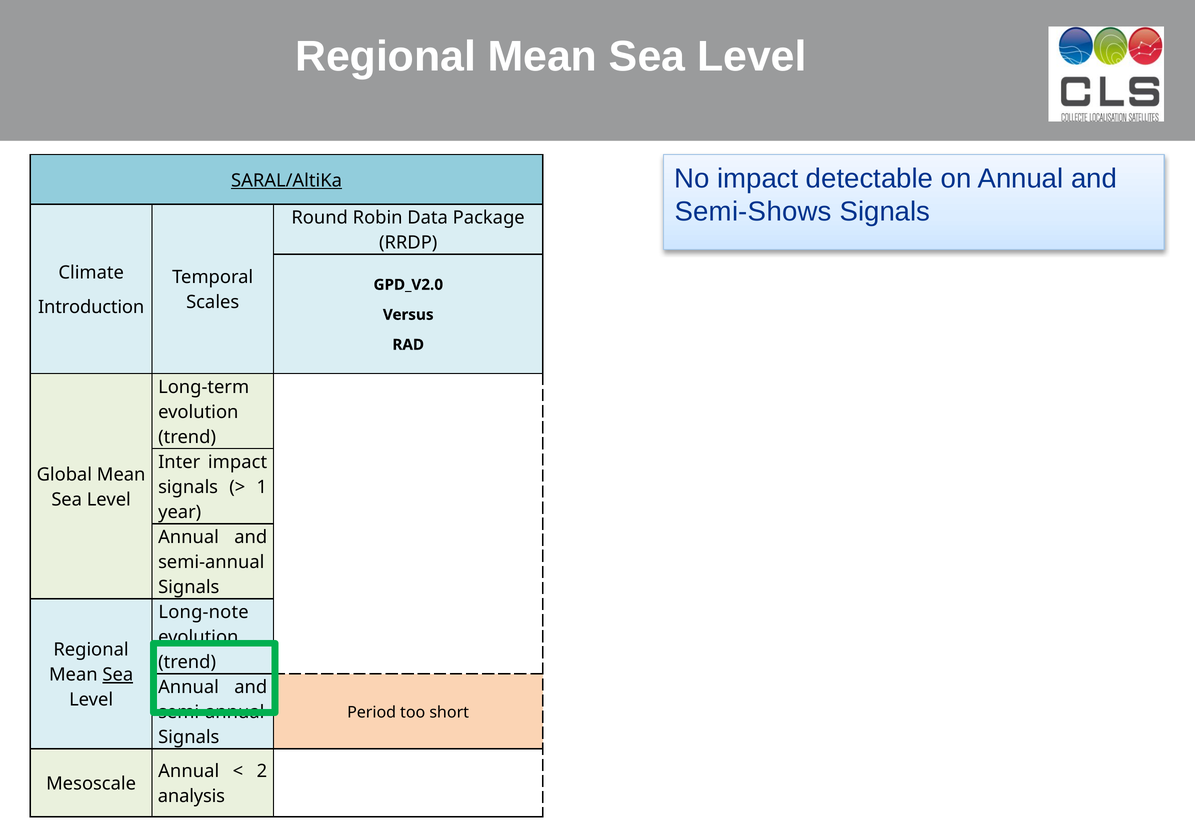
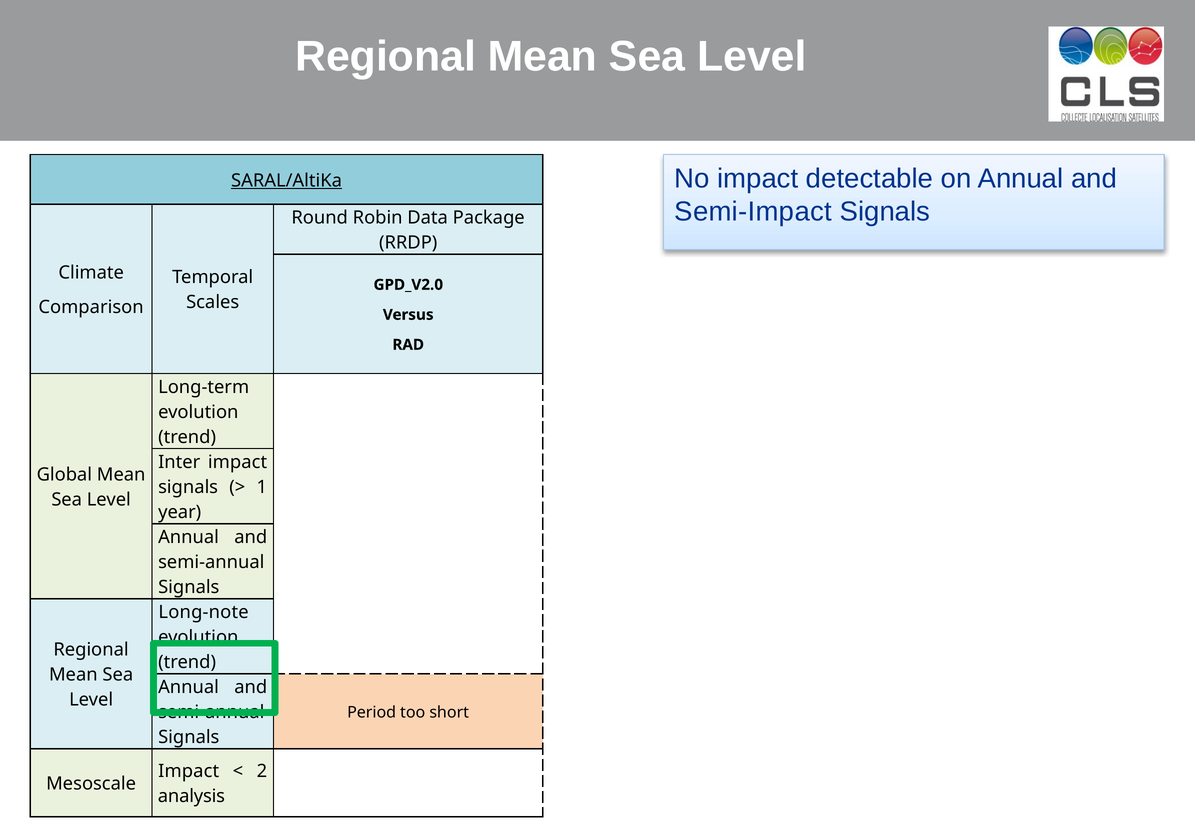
Semi-Shows: Semi-Shows -> Semi-Impact
Introduction: Introduction -> Comparison
Sea at (118, 675) underline: present -> none
Annual at (189, 772): Annual -> Impact
